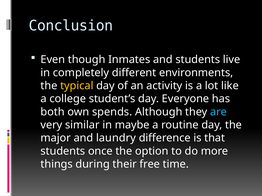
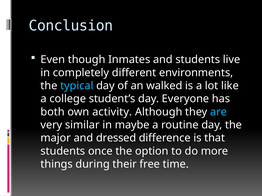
typical colour: yellow -> light blue
activity: activity -> walked
spends: spends -> activity
laundry: laundry -> dressed
